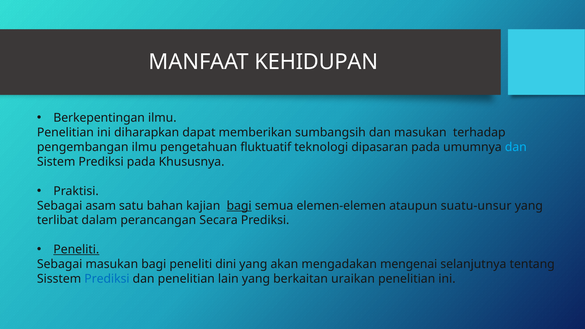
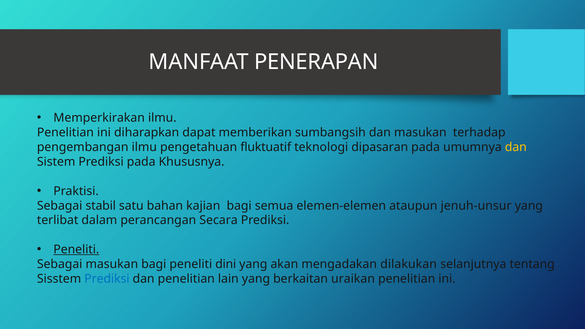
KEHIDUPAN: KEHIDUPAN -> PENERAPAN
Berkepentingan: Berkepentingan -> Memperkirakan
dan at (516, 147) colour: light blue -> yellow
asam: asam -> stabil
bagi at (239, 206) underline: present -> none
suatu-unsur: suatu-unsur -> jenuh-unsur
mengenai: mengenai -> dilakukan
